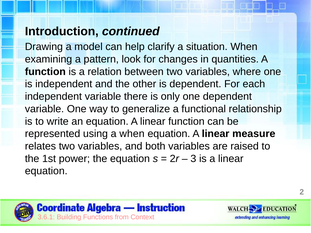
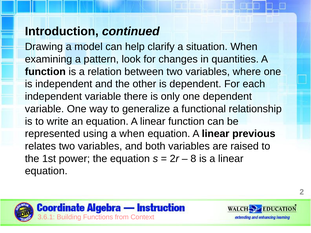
measure: measure -> previous
3: 3 -> 8
